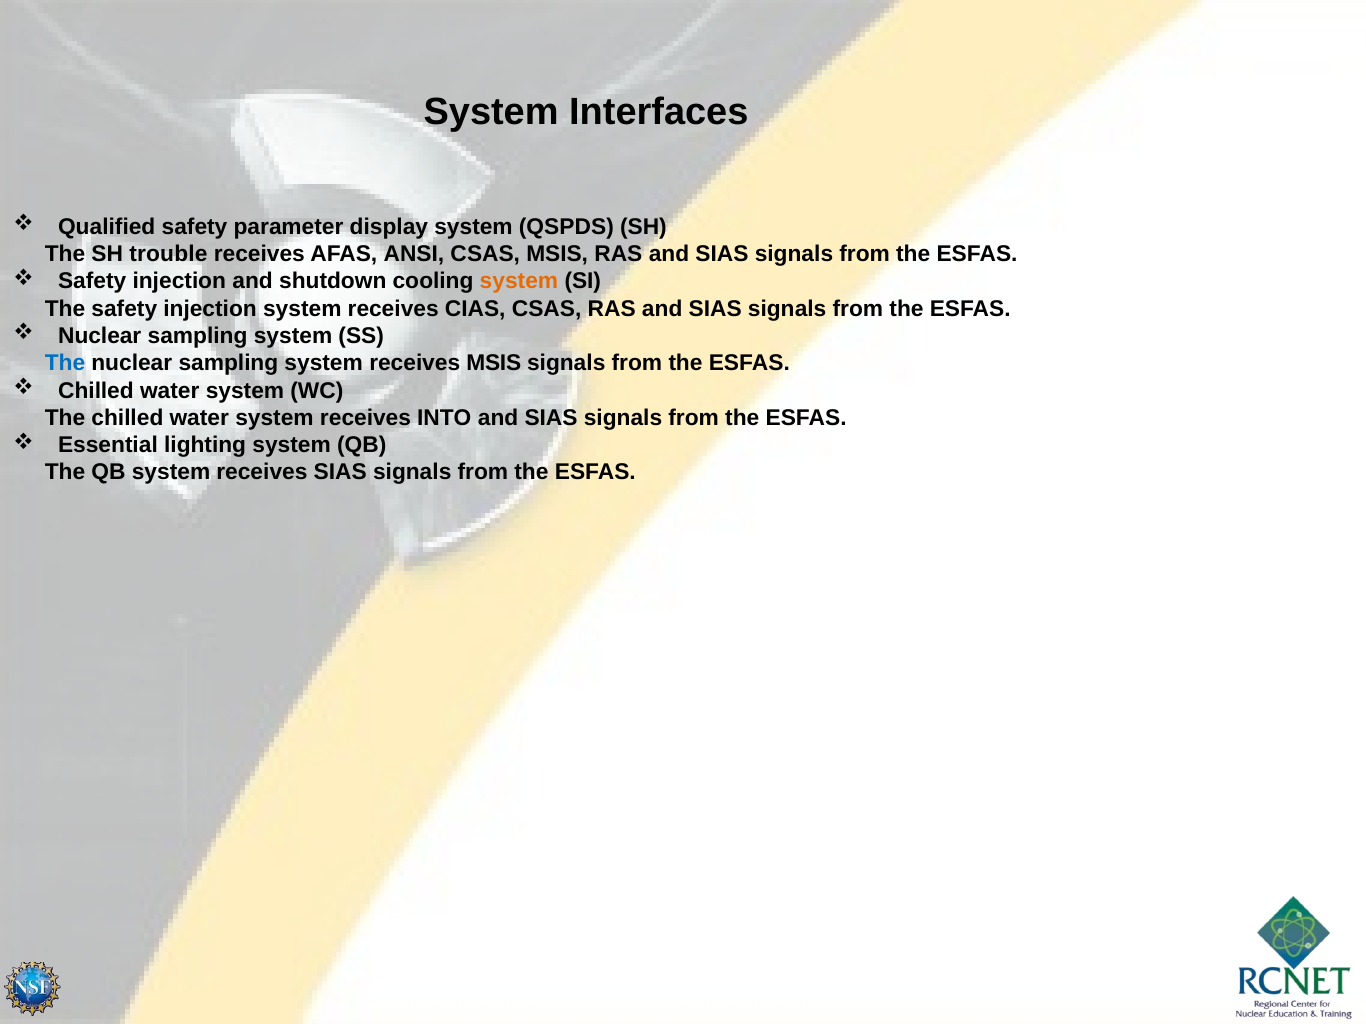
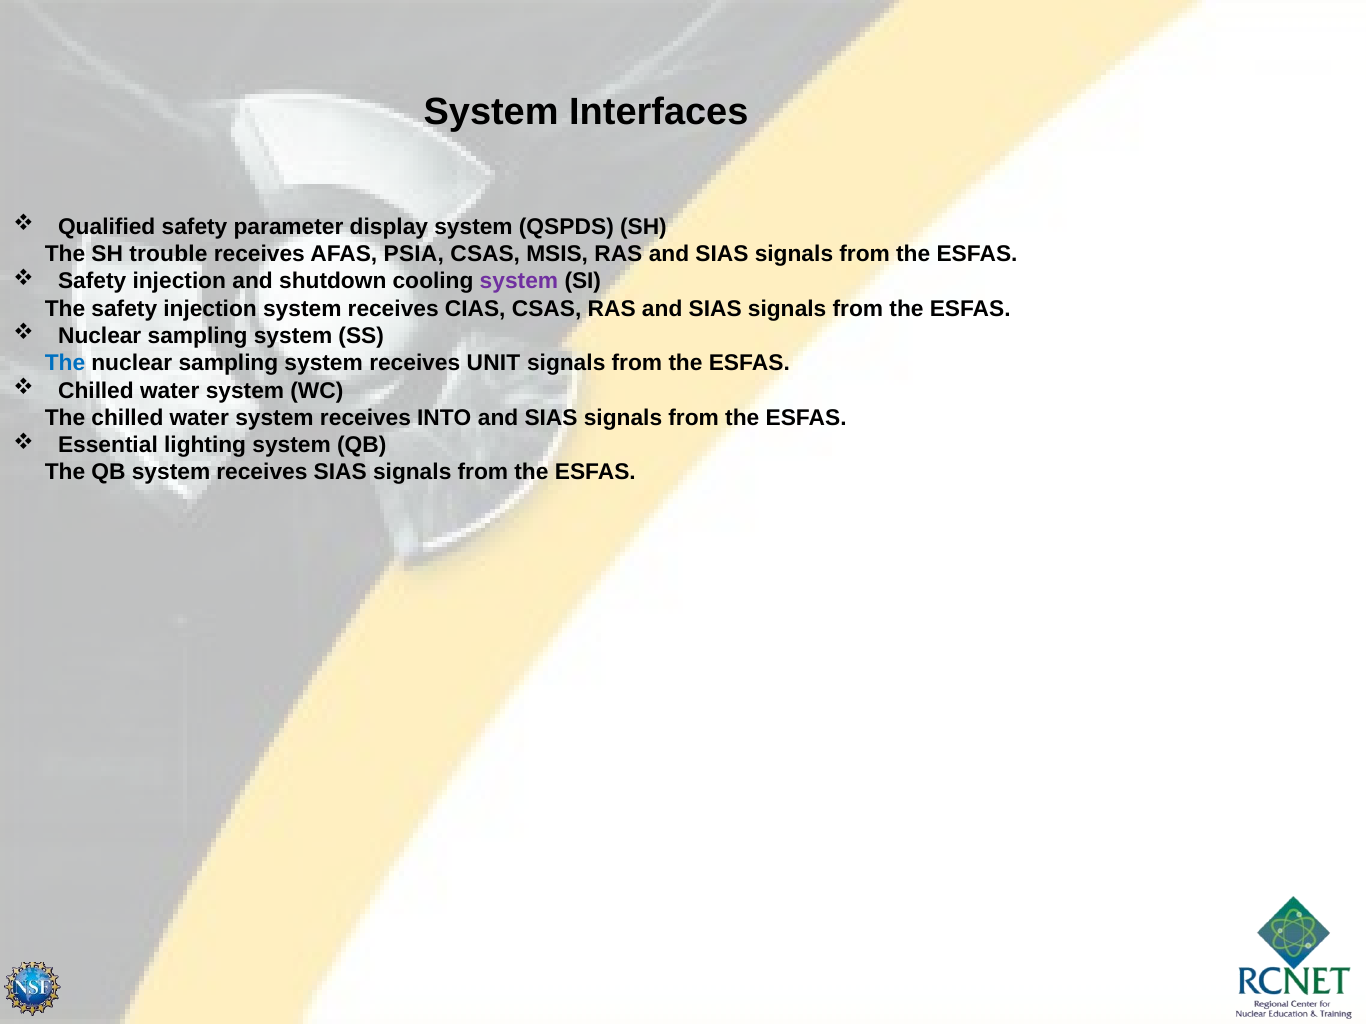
ANSI: ANSI -> PSIA
system at (519, 281) colour: orange -> purple
receives MSIS: MSIS -> UNIT
